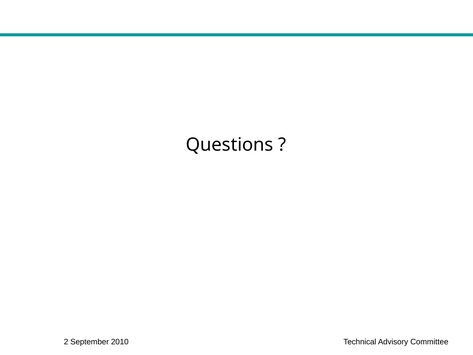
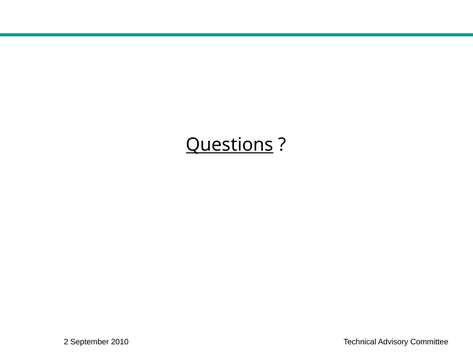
Questions underline: none -> present
